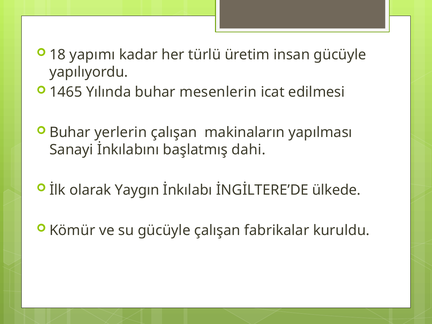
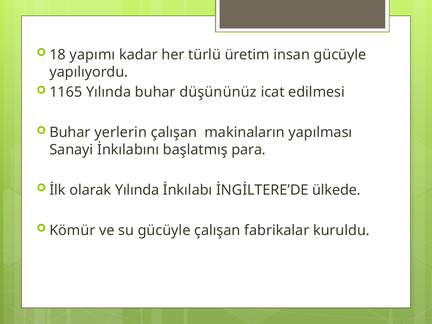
1465: 1465 -> 1165
mesenlerin: mesenlerin -> düşününüz
dahi: dahi -> para
olarak Yaygın: Yaygın -> Yılında
